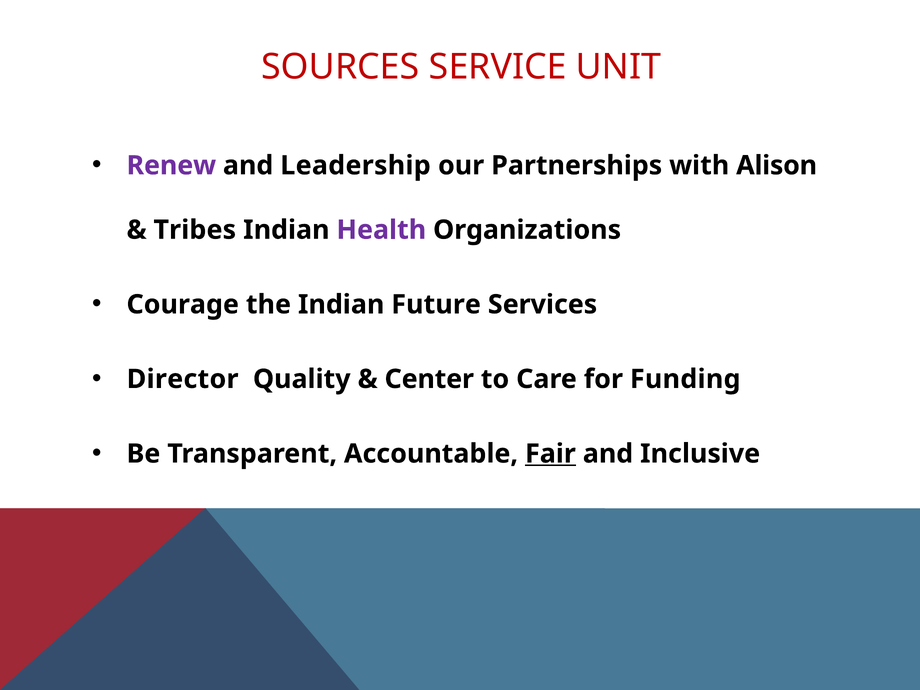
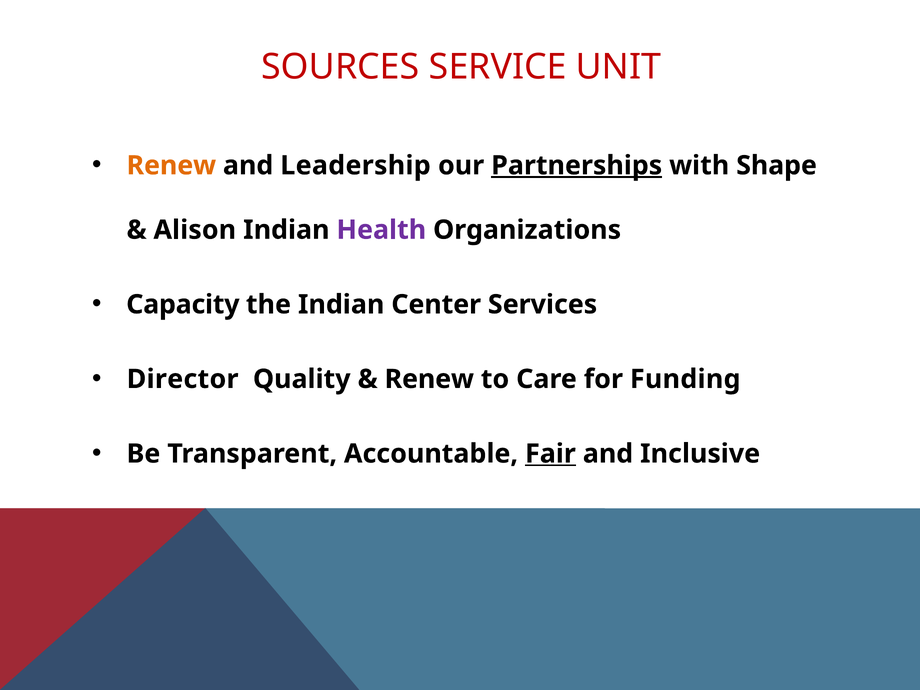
Renew at (171, 166) colour: purple -> orange
Partnerships underline: none -> present
Alison: Alison -> Shape
Tribes: Tribes -> Alison
Courage: Courage -> Capacity
Future: Future -> Center
Center at (429, 379): Center -> Renew
